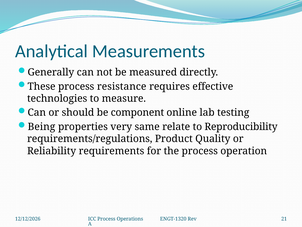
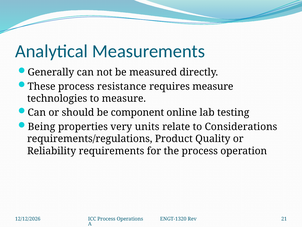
requires effective: effective -> measure
same: same -> units
Reproducibility: Reproducibility -> Considerations
